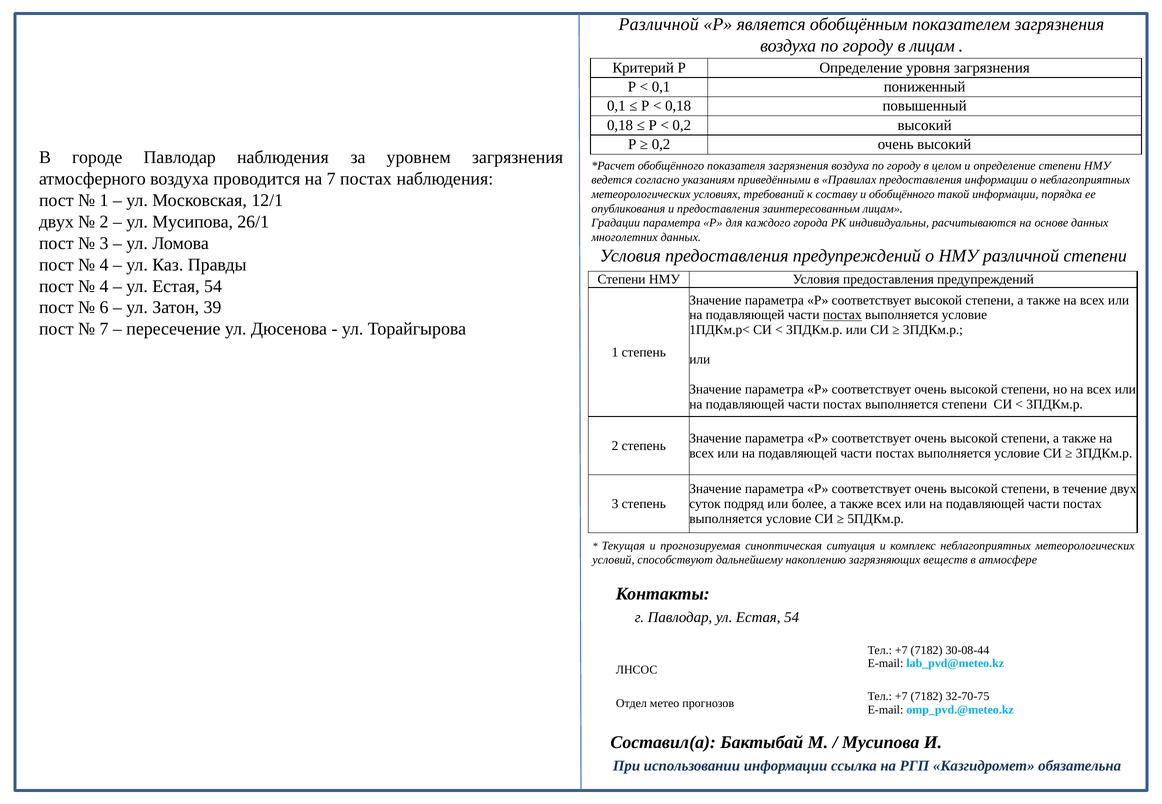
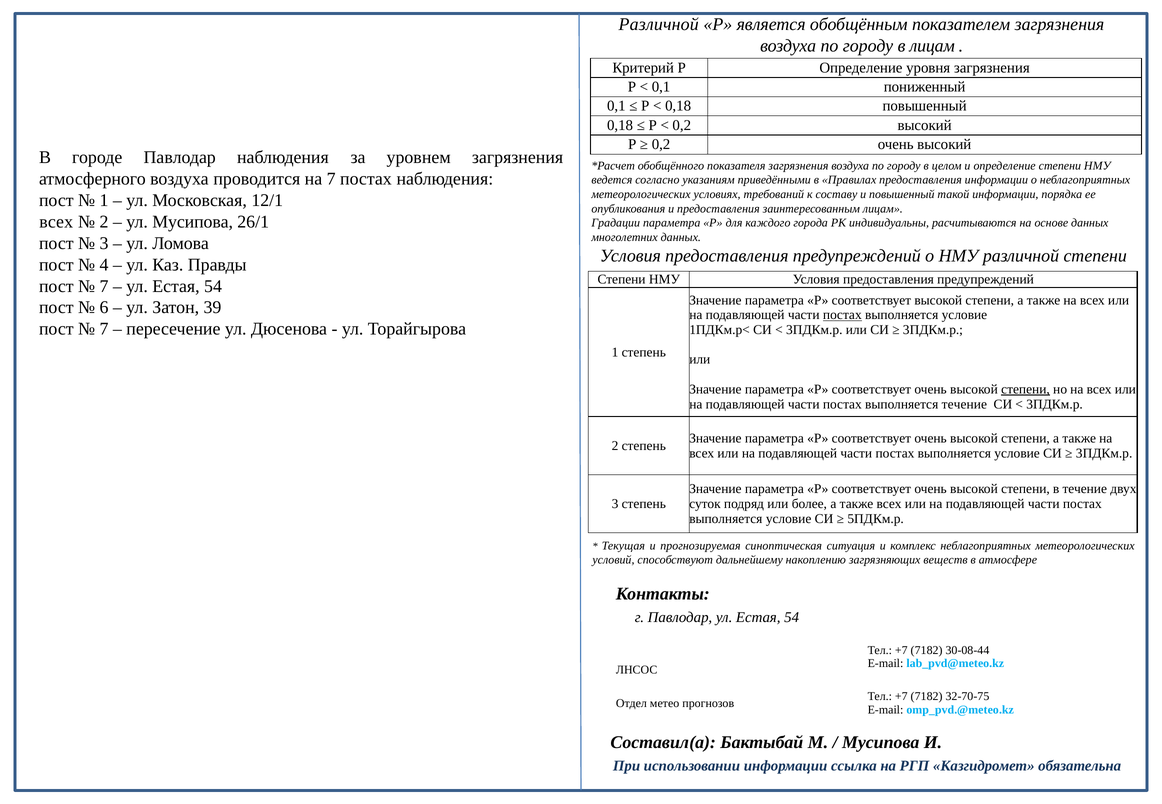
и обобщённого: обобщённого -> повышенный
двух at (56, 222): двух -> всех
4 at (104, 286): 4 -> 7
степени at (1026, 389) underline: none -> present
выполняется степени: степени -> течение
